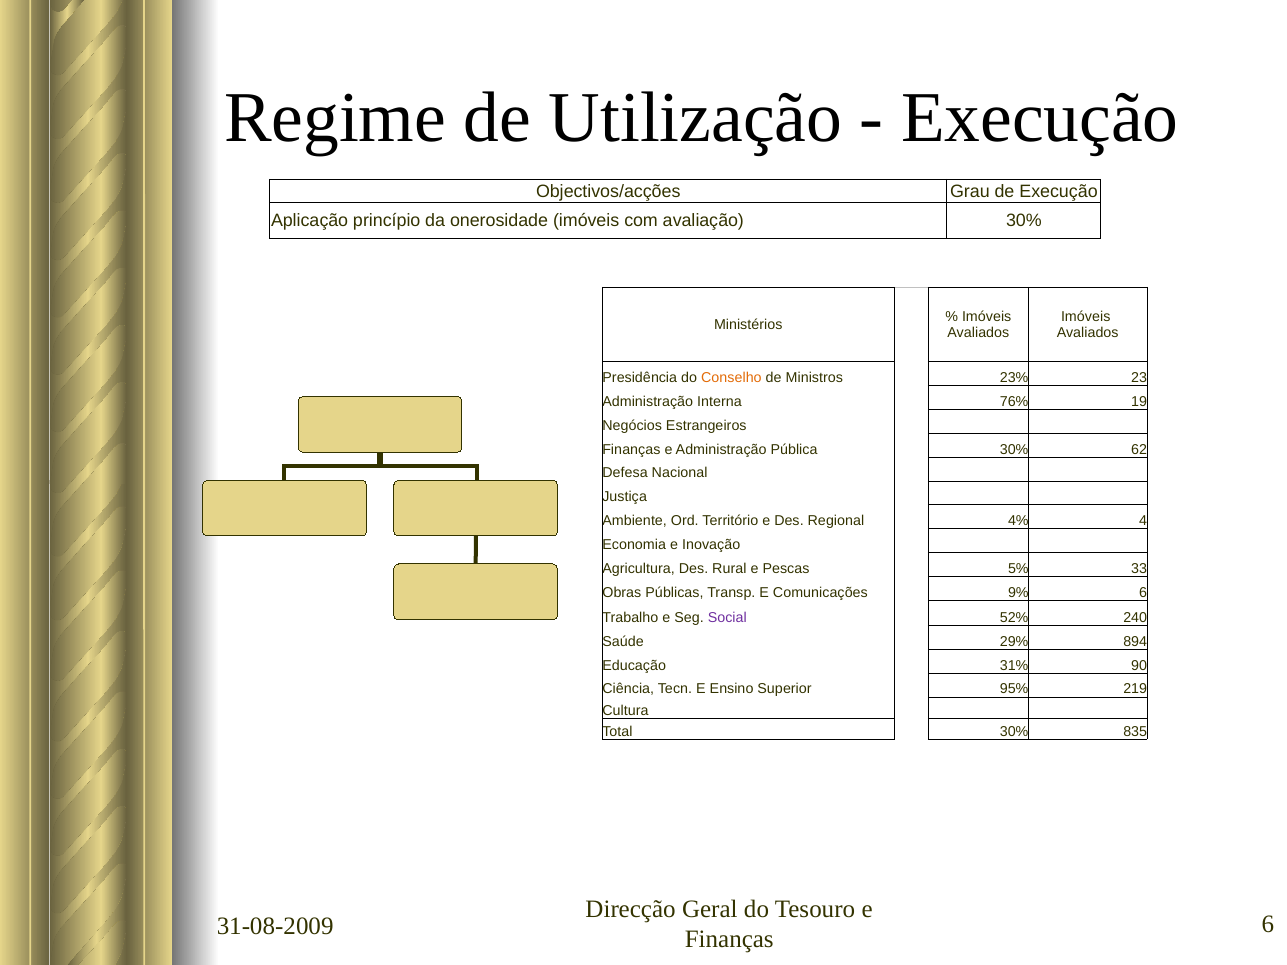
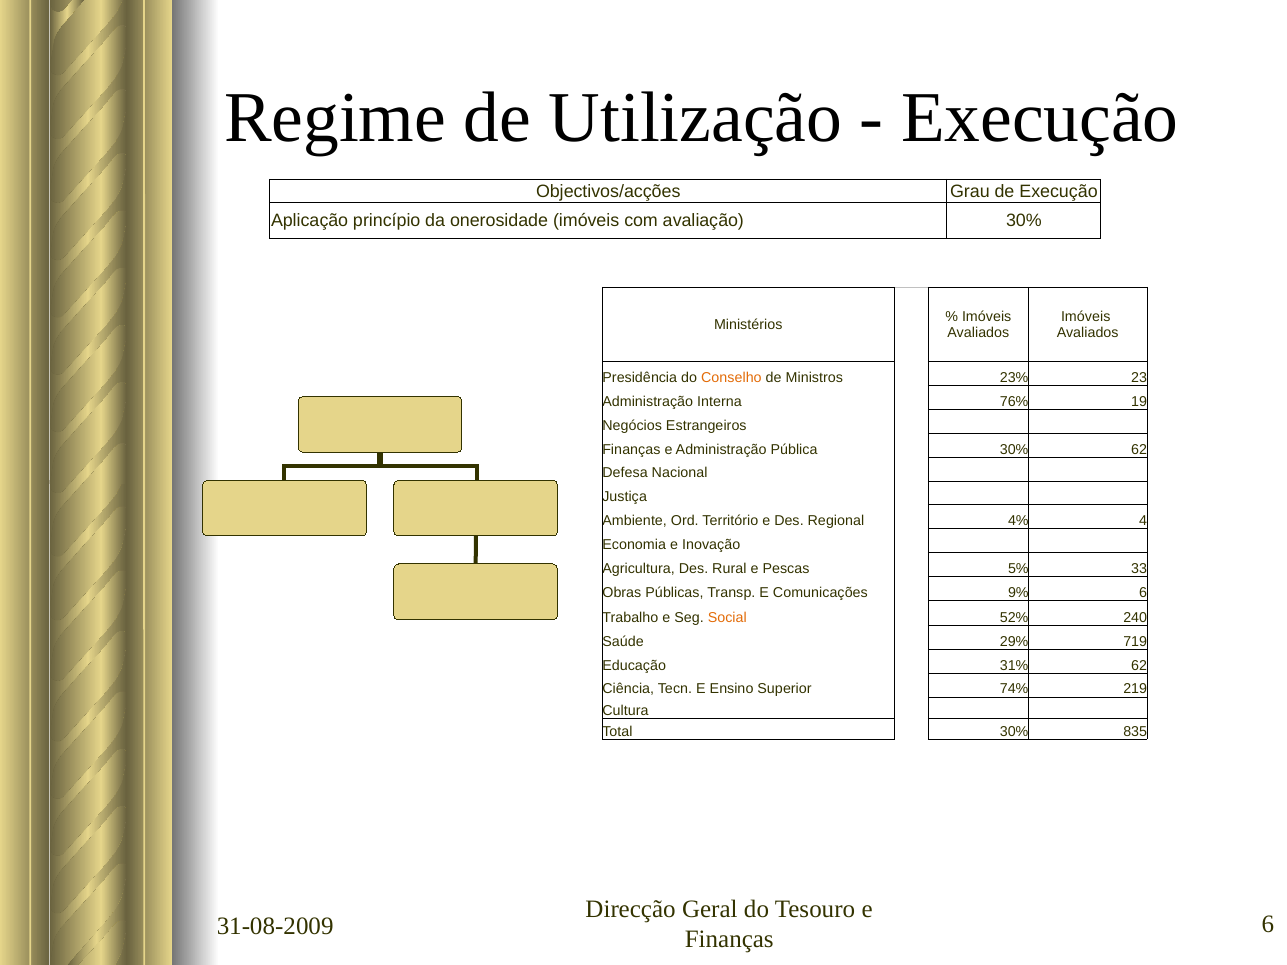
Social colour: purple -> orange
894: 894 -> 719
31% 90: 90 -> 62
95%: 95% -> 74%
